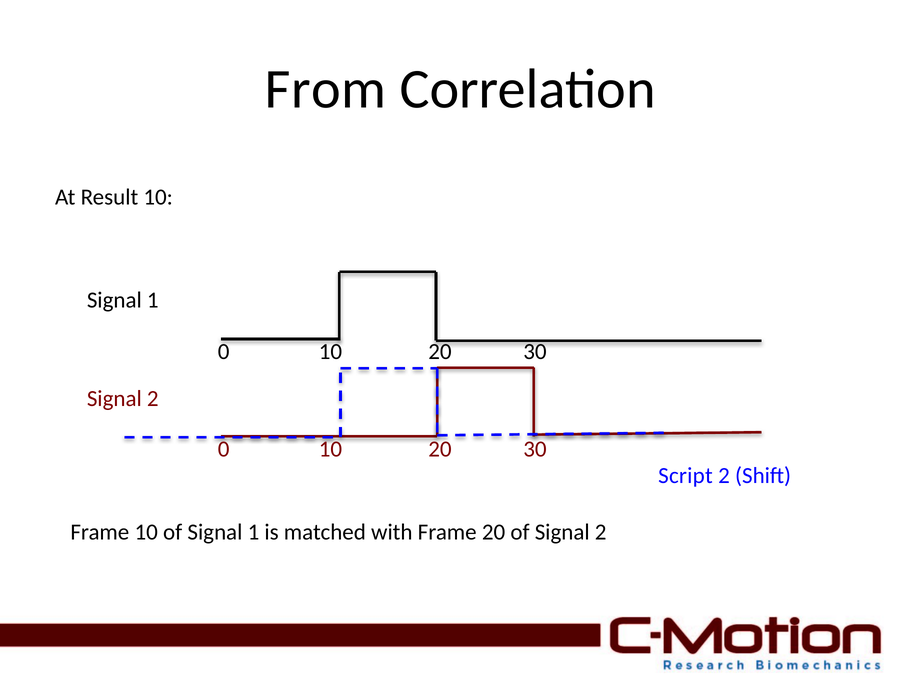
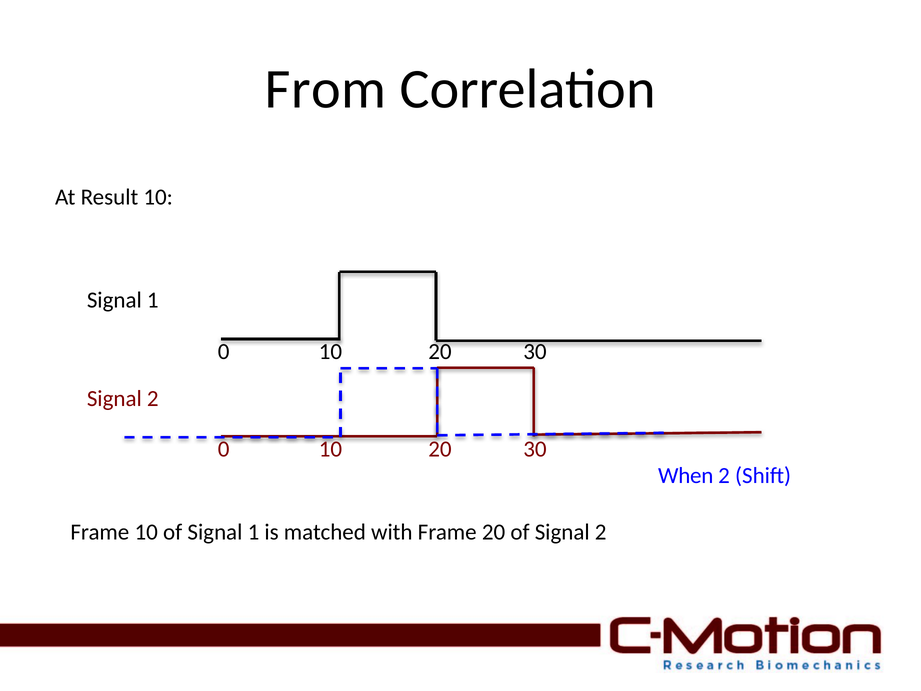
Script: Script -> When
